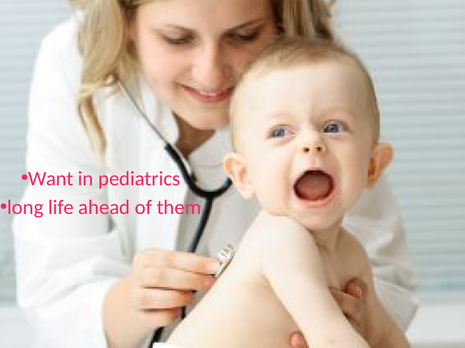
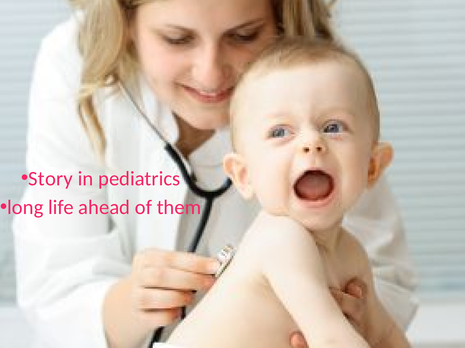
Want: Want -> Story
